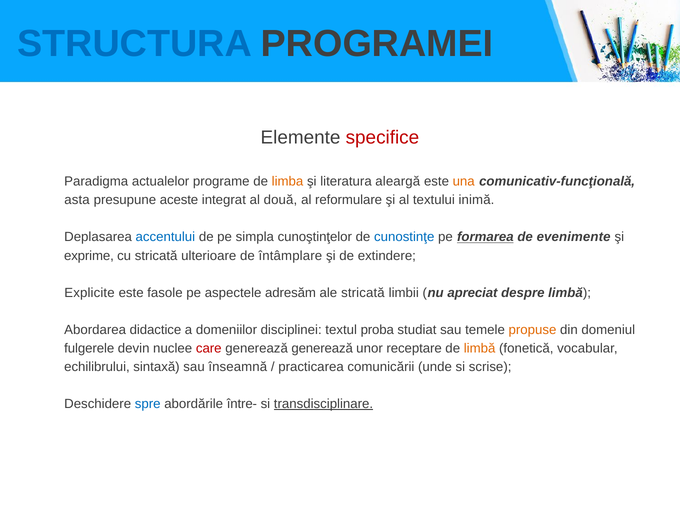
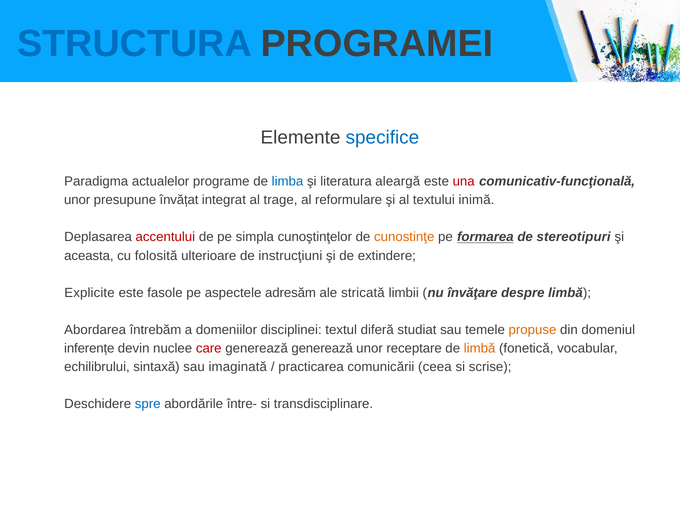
specifice colour: red -> blue
limba colour: orange -> blue
una colour: orange -> red
asta at (77, 200): asta -> unor
aceste: aceste -> învățat
două: două -> trage
accentului colour: blue -> red
cunostinţe colour: blue -> orange
evenimente: evenimente -> stereotipuri
exprime: exprime -> aceasta
cu stricată: stricată -> folosită
întâmplare: întâmplare -> instrucţiuni
apreciat: apreciat -> învăţare
didactice: didactice -> întrebăm
proba: proba -> diferă
fulgerele: fulgerele -> inferențe
înseamnă: înseamnă -> imaginată
unde: unde -> ceea
transdisciplinare underline: present -> none
